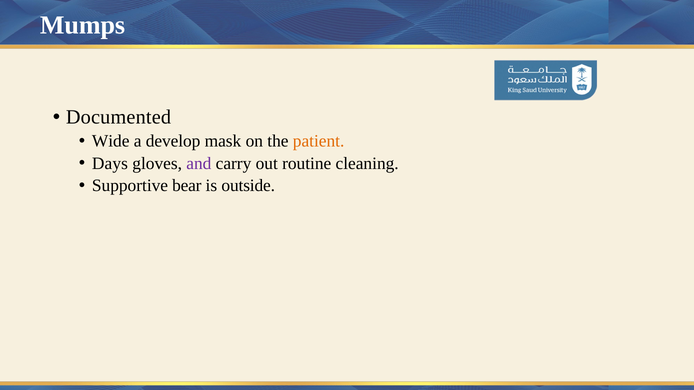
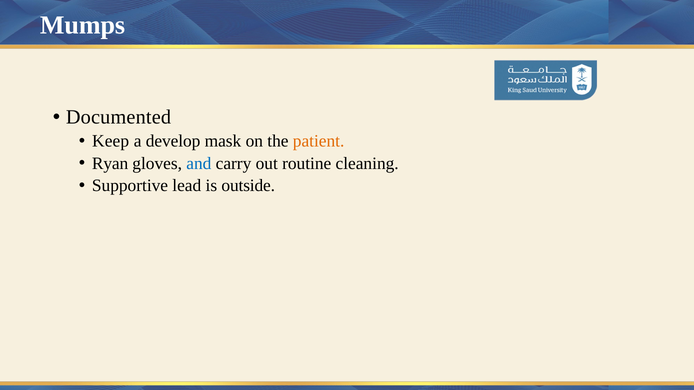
Wide: Wide -> Keep
Days: Days -> Ryan
and colour: purple -> blue
bear: bear -> lead
